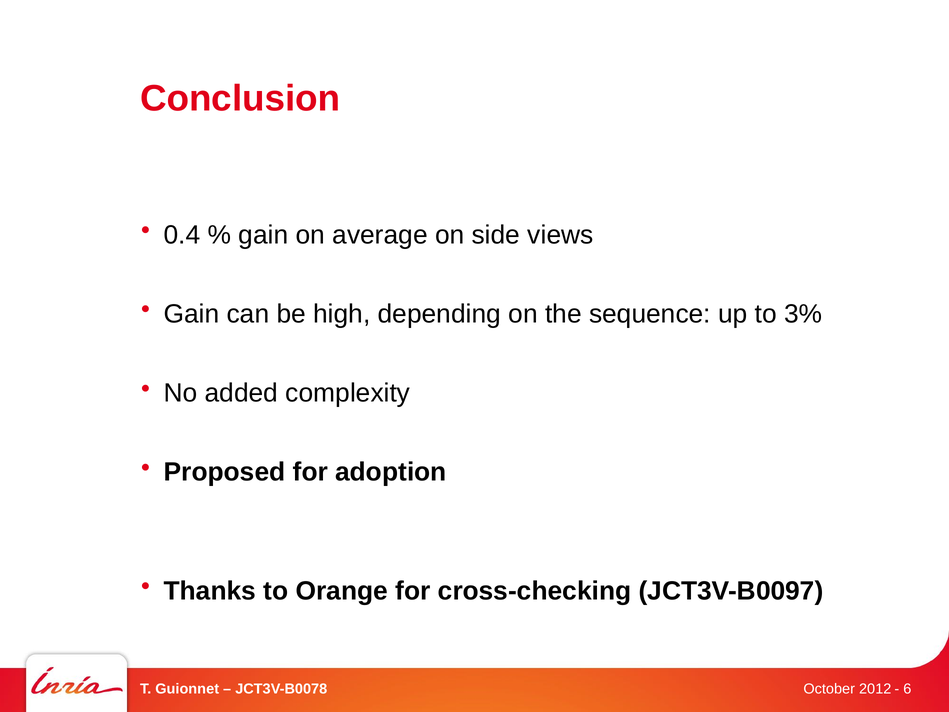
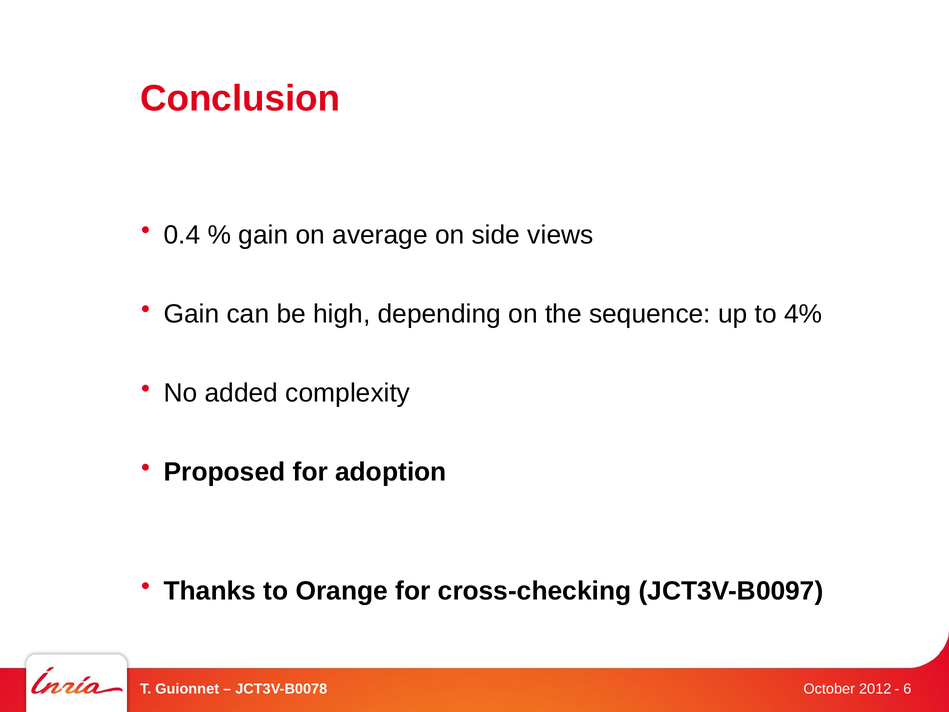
3%: 3% -> 4%
